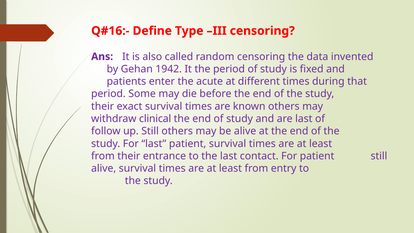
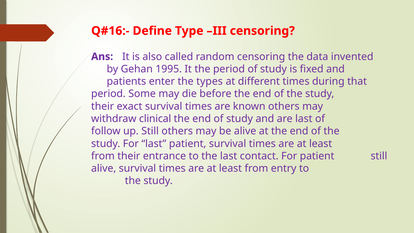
1942: 1942 -> 1995
acute: acute -> types
